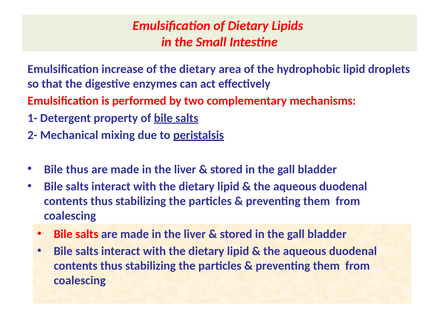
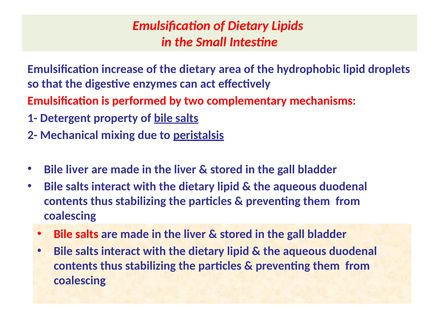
Bile thus: thus -> liver
